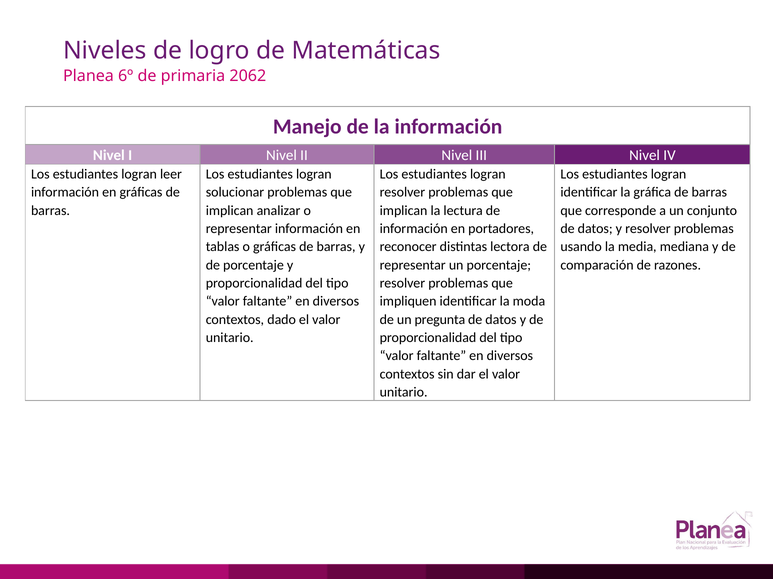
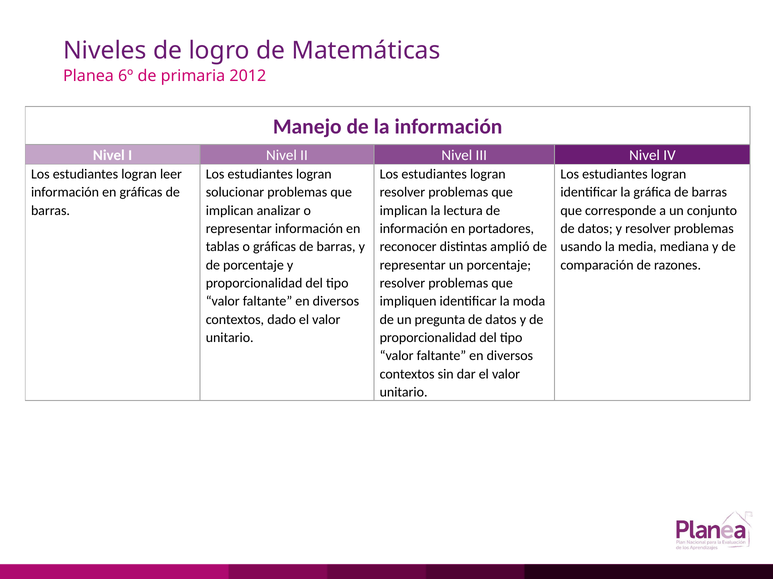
2062: 2062 -> 2012
lectora: lectora -> amplió
